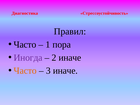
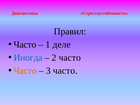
пора: пора -> деле
Иногда colour: purple -> blue
2 иначе: иначе -> часто
3 иначе: иначе -> часто
